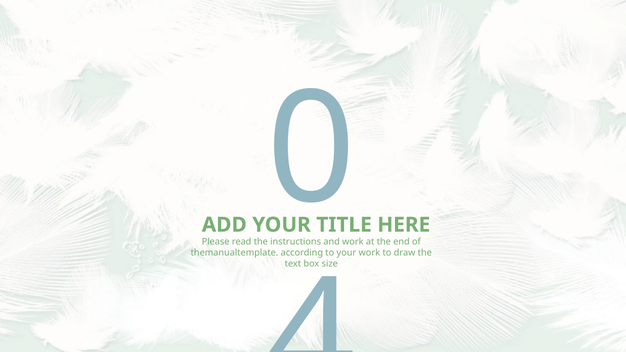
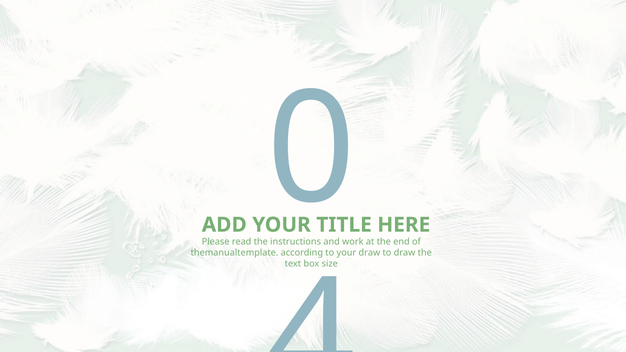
work at (369, 253): work -> draw
